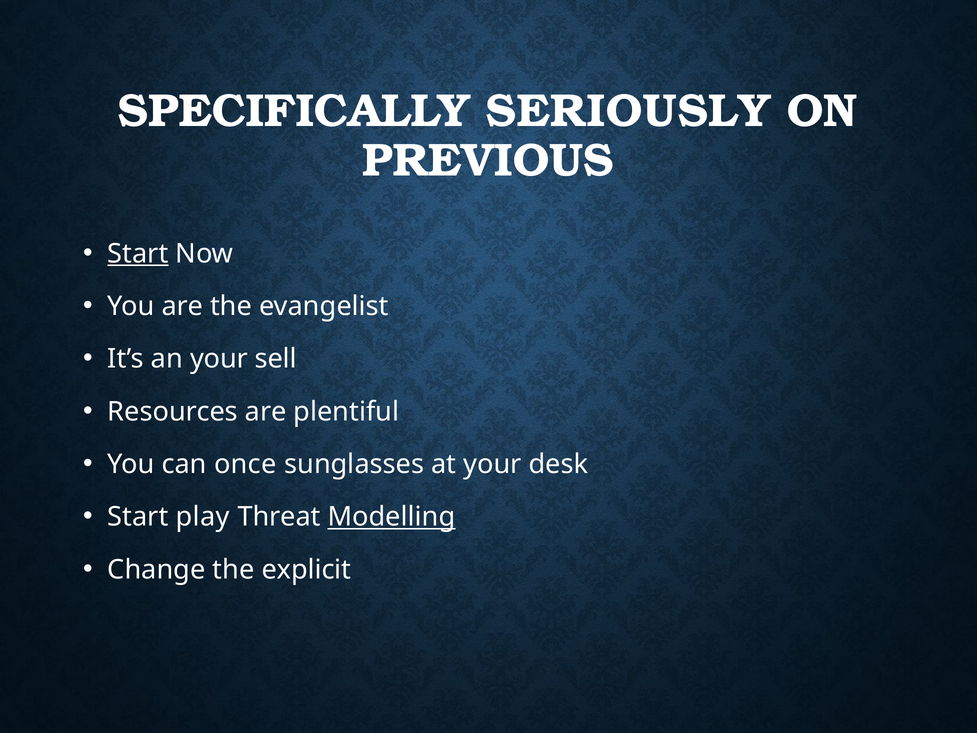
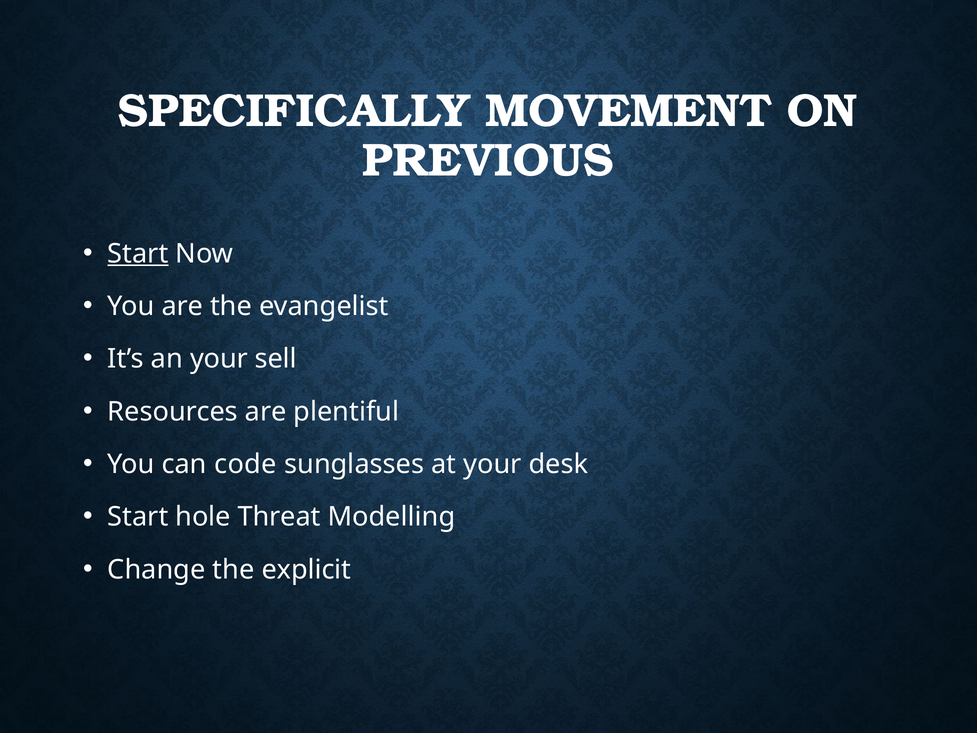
SERIOUSLY: SERIOUSLY -> MOVEMENT
once: once -> code
play: play -> hole
Modelling underline: present -> none
